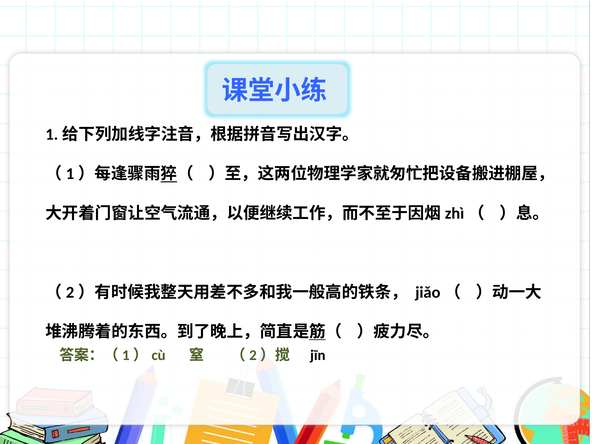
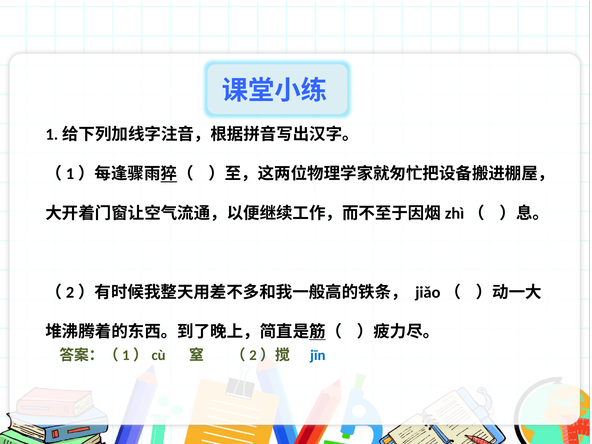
jīn colour: black -> blue
